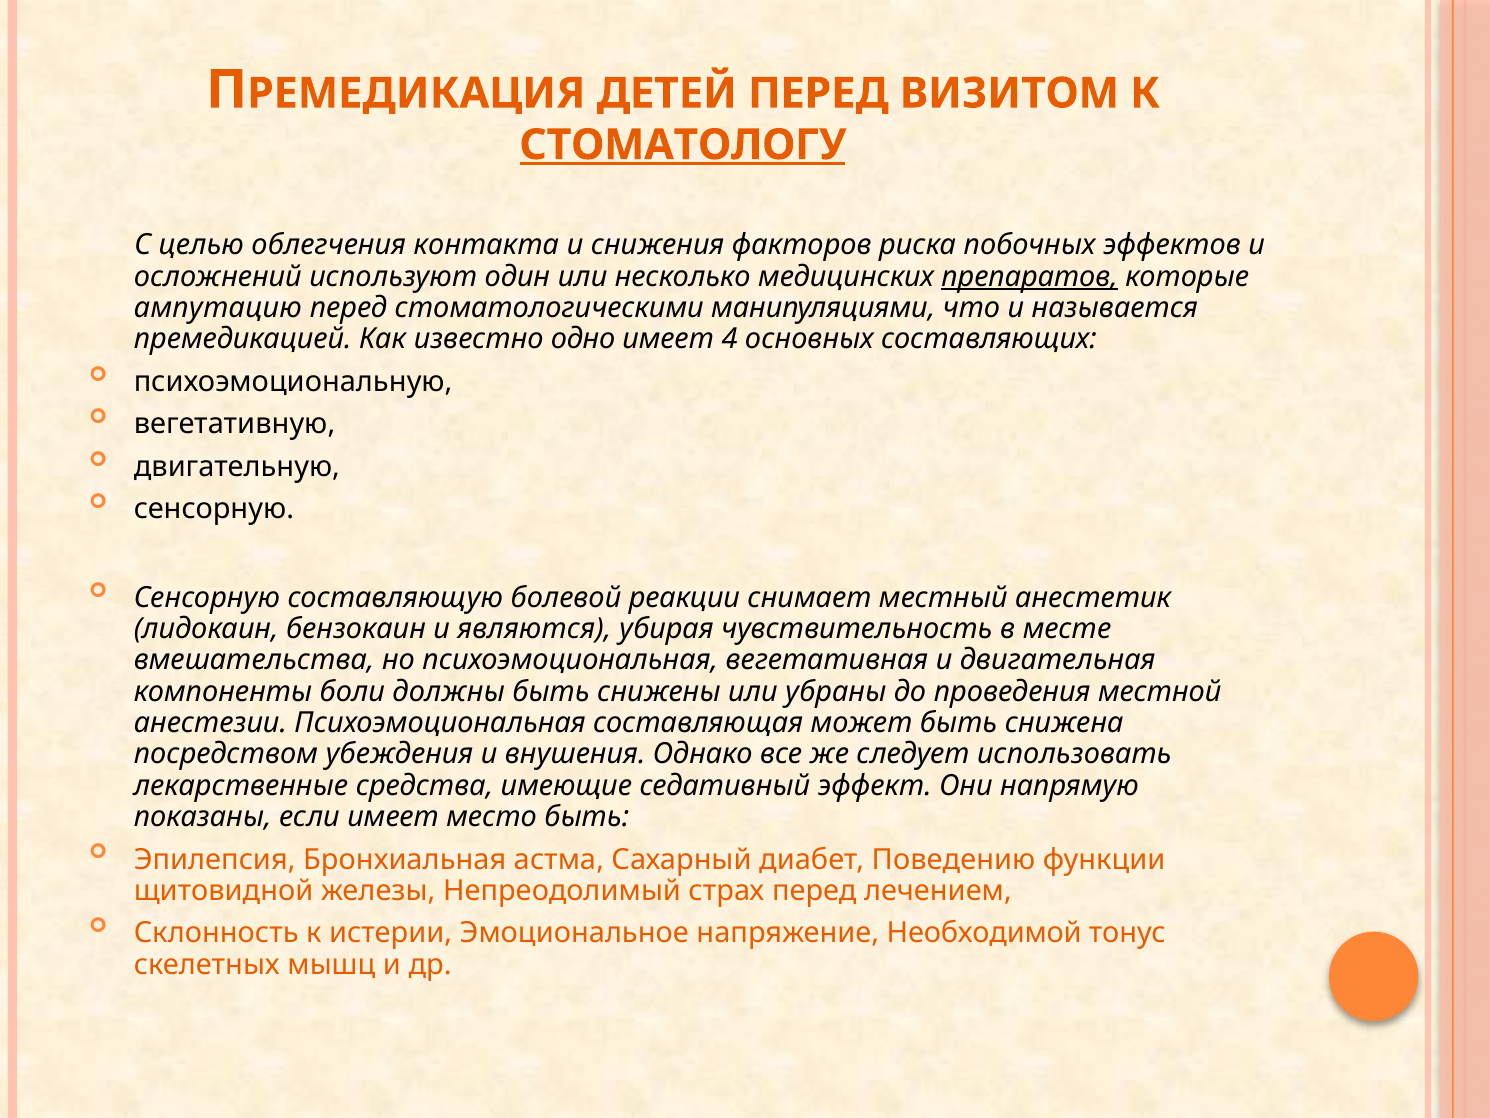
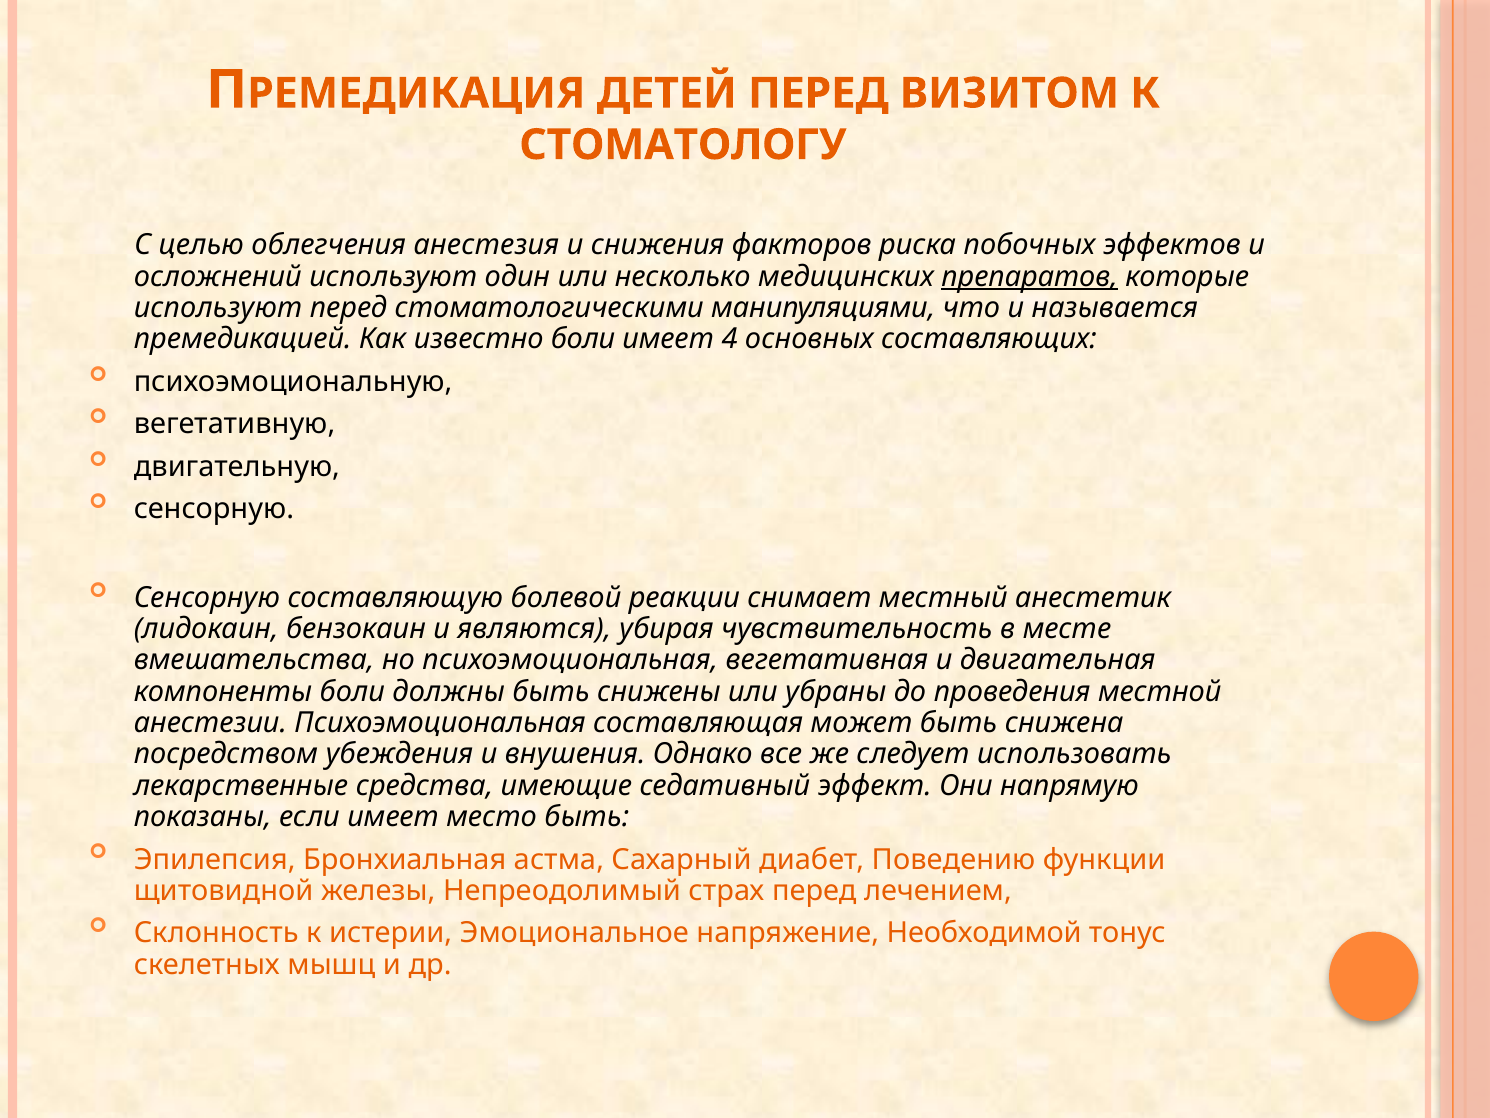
СТОМАТОЛОГУ underline: present -> none
контакта: контакта -> анестезия
ампутацию at (218, 308): ампутацию -> используют
известно одно: одно -> боли
